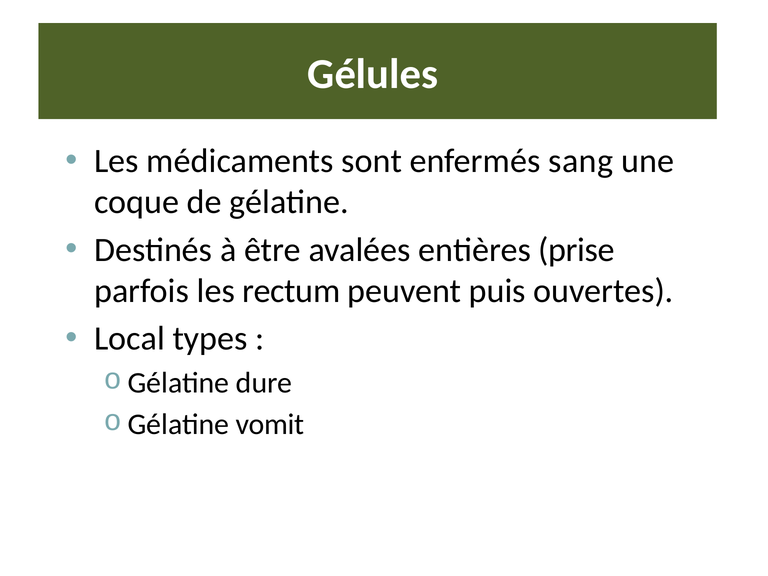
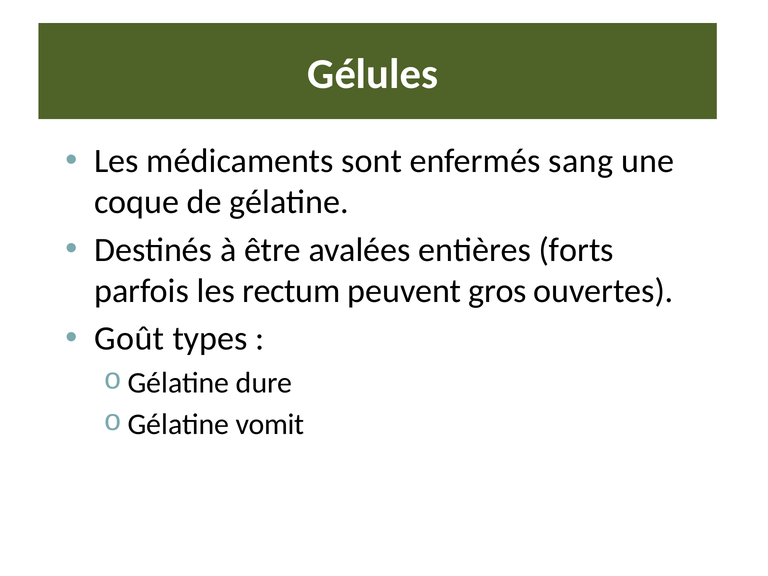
prise: prise -> forts
puis: puis -> gros
Local: Local -> Goût
